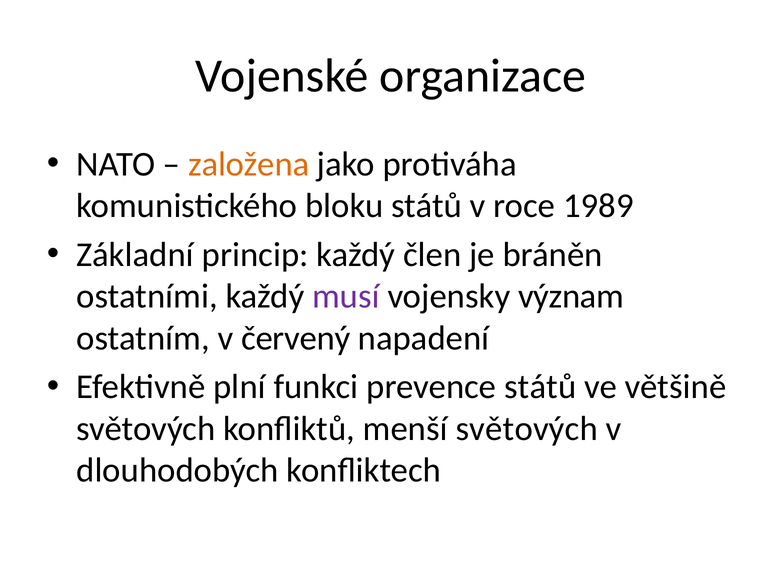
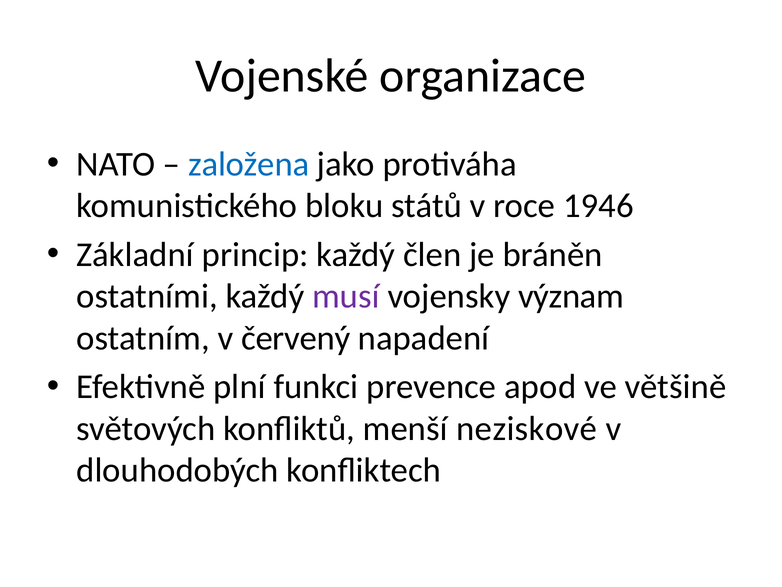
založena colour: orange -> blue
1989: 1989 -> 1946
prevence států: států -> apod
menší světových: světových -> neziskové
